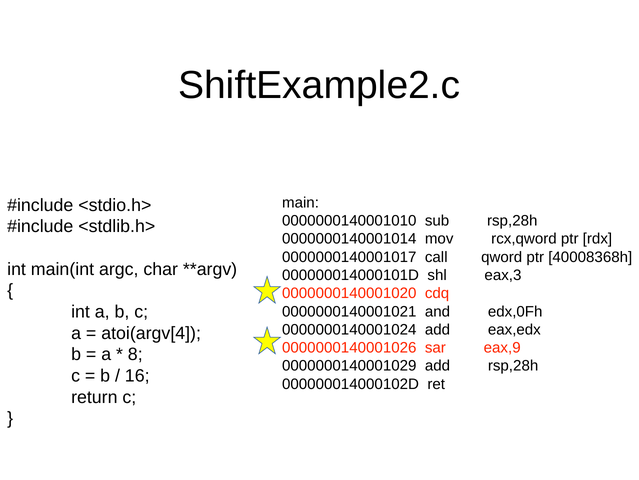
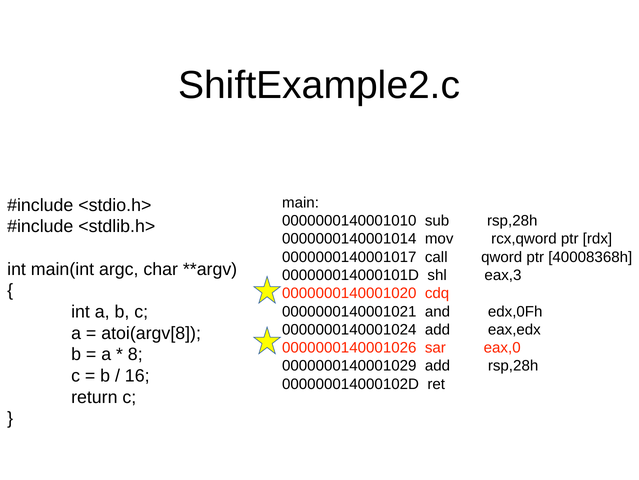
atoi(argv[4: atoi(argv[4 -> atoi(argv[8
eax,9: eax,9 -> eax,0
